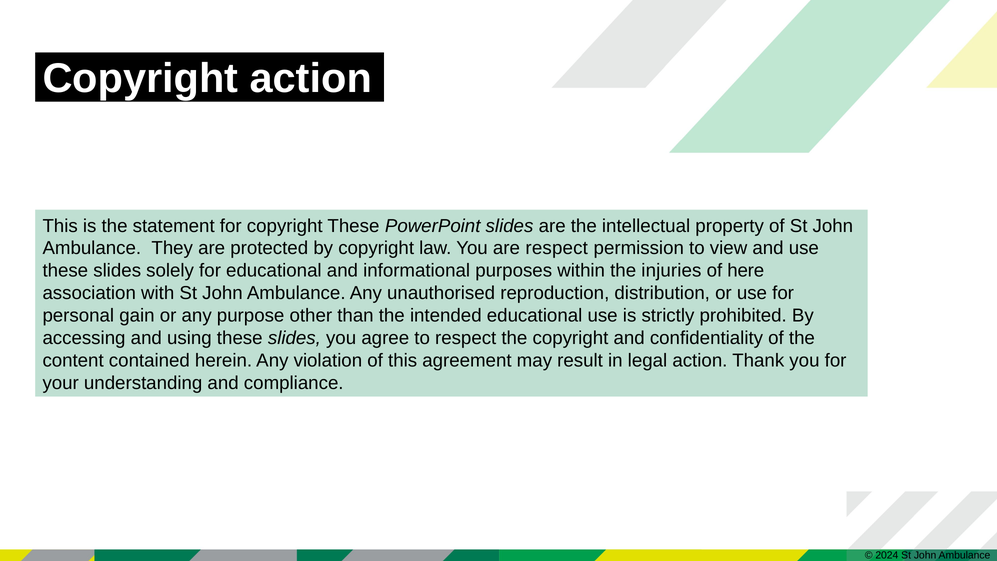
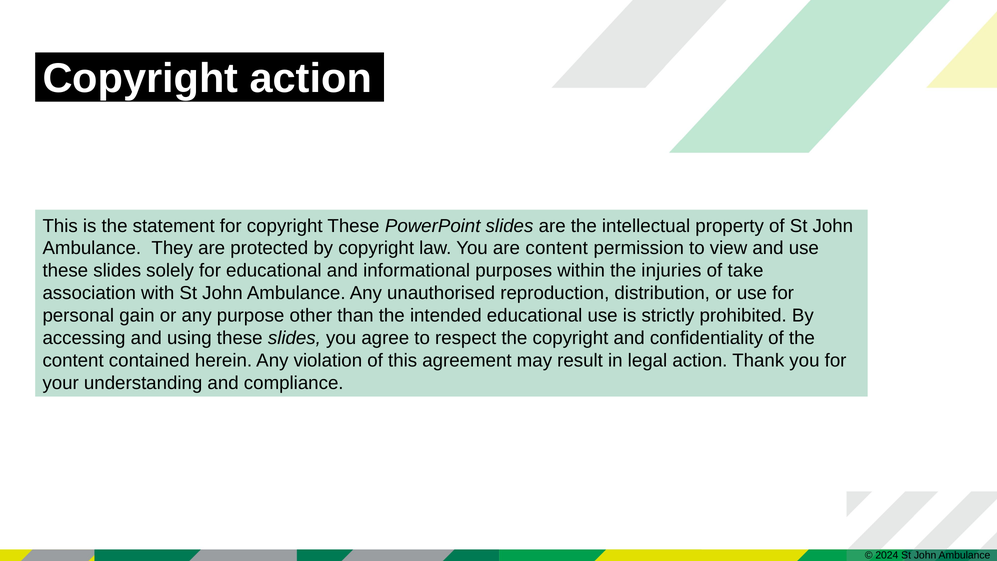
are respect: respect -> content
here: here -> take
